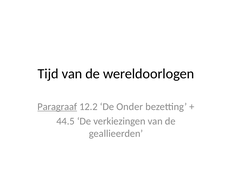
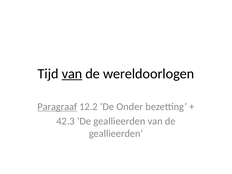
van at (72, 74) underline: none -> present
44.5: 44.5 -> 42.3
verkiezingen at (119, 121): verkiezingen -> geallieerden
